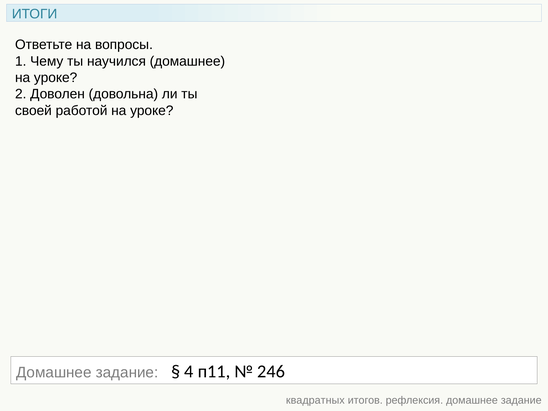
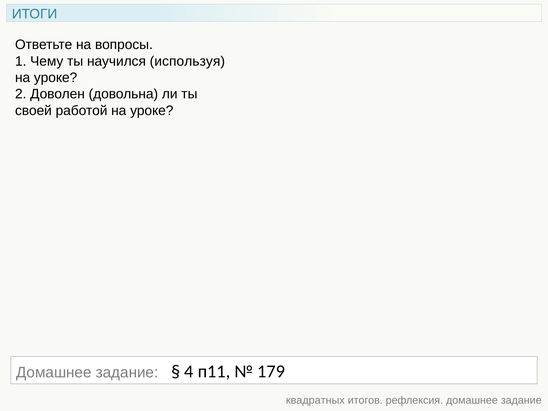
научился домашнее: домашнее -> используя
246: 246 -> 179
